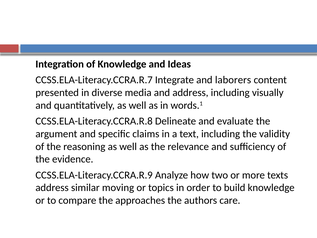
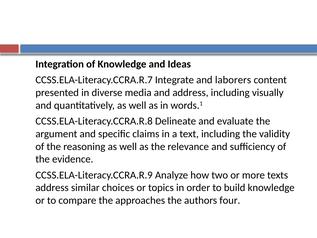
moving: moving -> choices
care: care -> four
